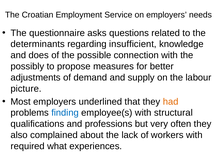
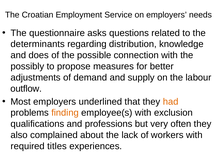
insufficient: insufficient -> distribution
picture: picture -> outflow
finding colour: blue -> orange
structural: structural -> exclusion
what: what -> titles
